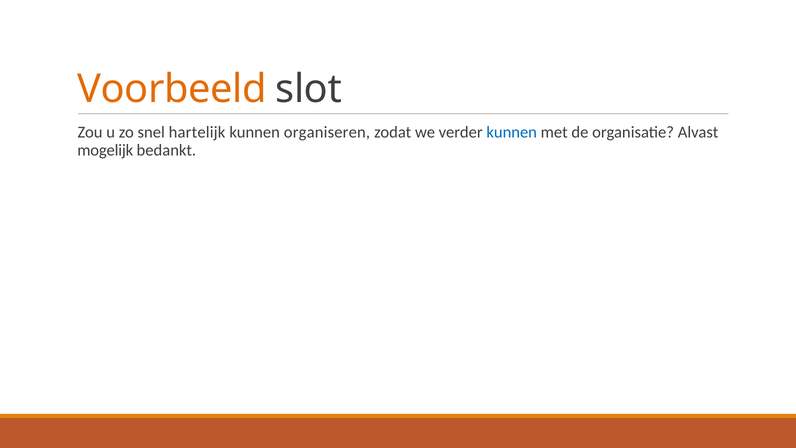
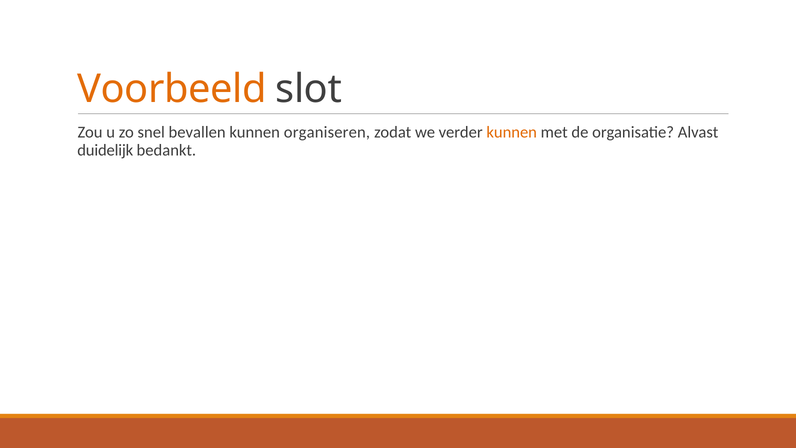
hartelijk: hartelijk -> bevallen
kunnen at (512, 132) colour: blue -> orange
mogelijk: mogelijk -> duidelijk
